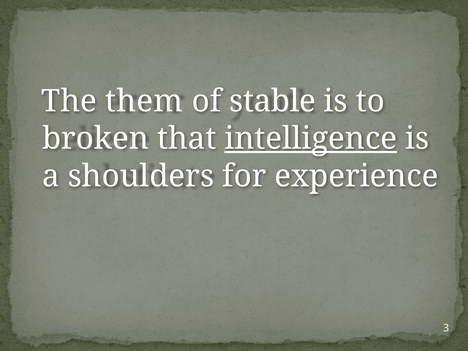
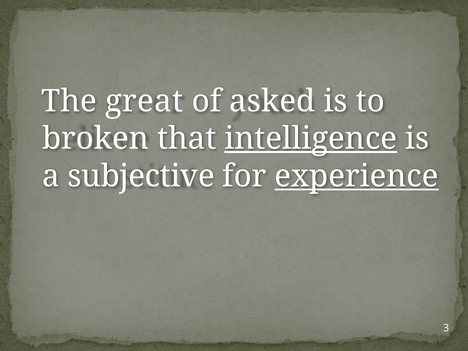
them: them -> great
stable: stable -> asked
shoulders: shoulders -> subjective
experience underline: none -> present
